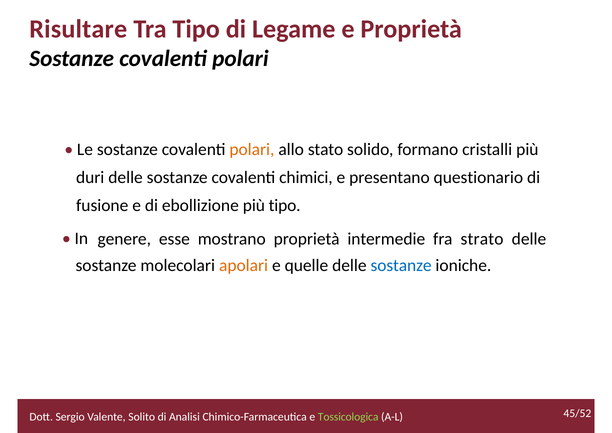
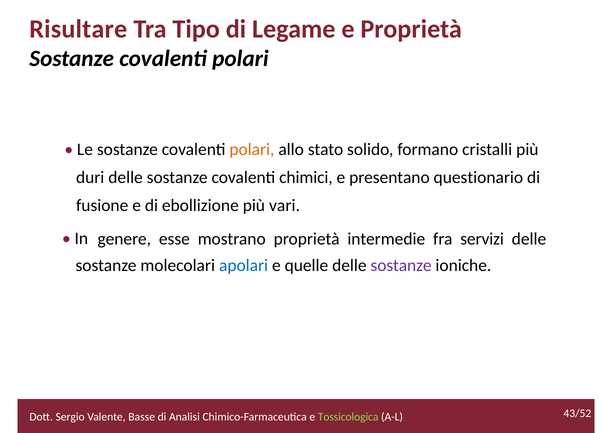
più tipo: tipo -> vari
strato: strato -> servizi
apolari colour: orange -> blue
sostanze at (401, 265) colour: blue -> purple
Solito: Solito -> Basse
45/52: 45/52 -> 43/52
